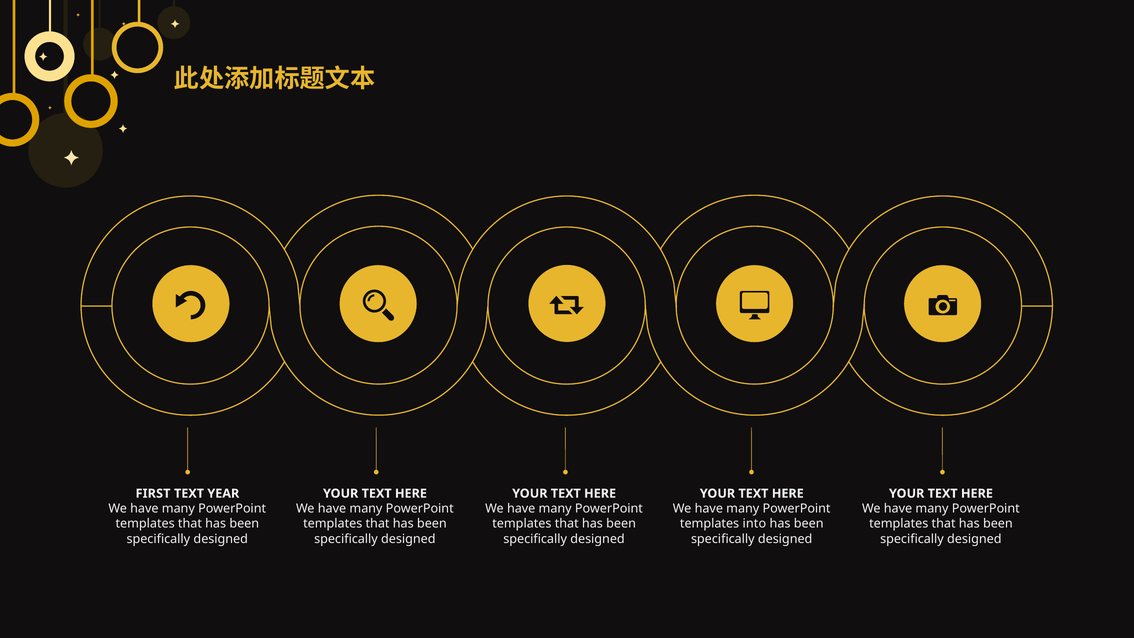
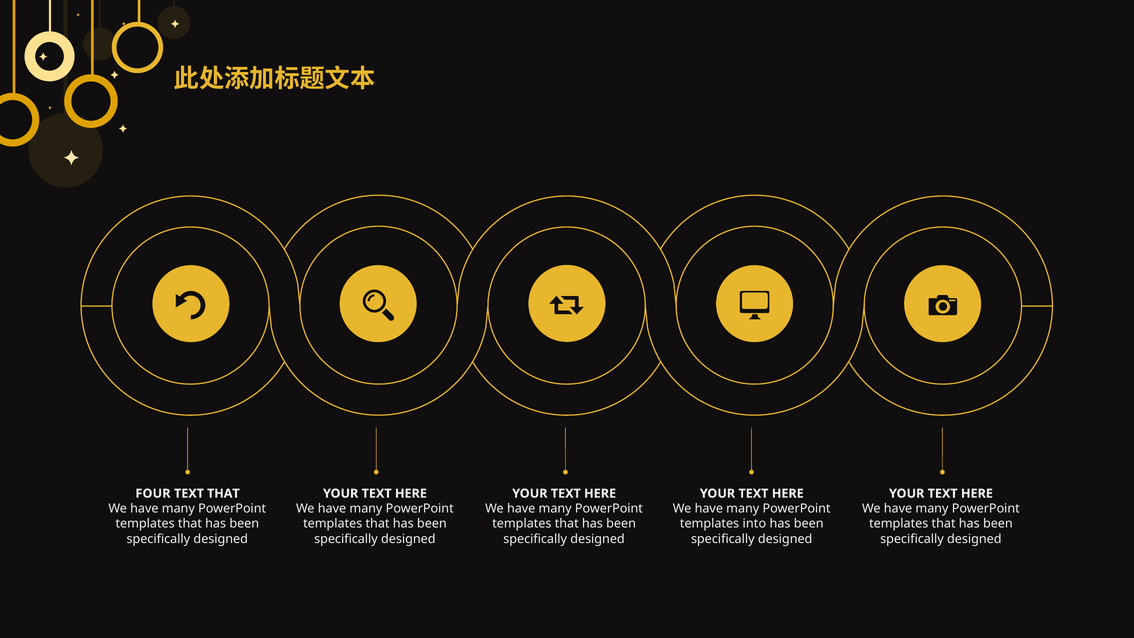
FIRST: FIRST -> FOUR
TEXT YEAR: YEAR -> THAT
